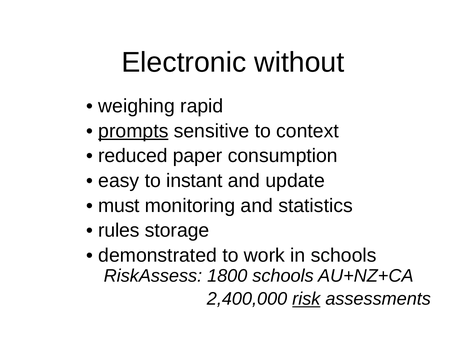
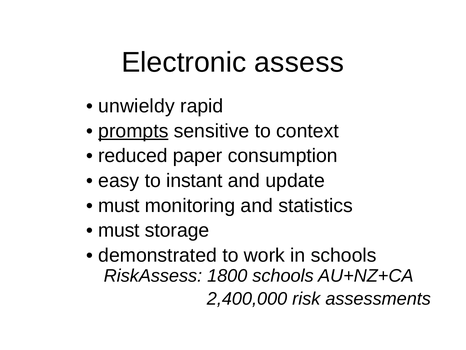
without: without -> assess
weighing: weighing -> unwieldy
rules at (119, 230): rules -> must
risk underline: present -> none
